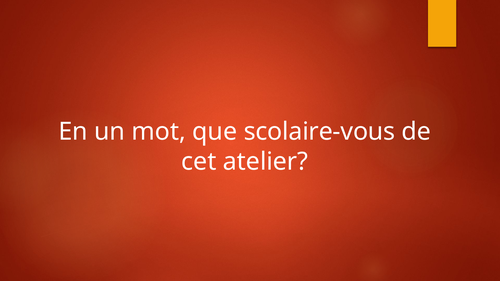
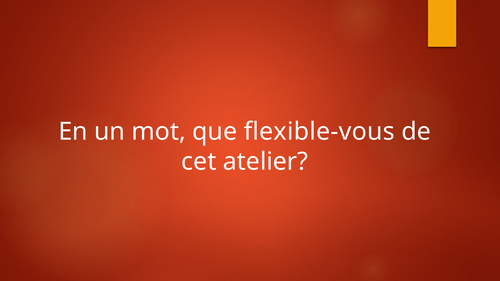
scolaire-vous: scolaire-vous -> flexible-vous
